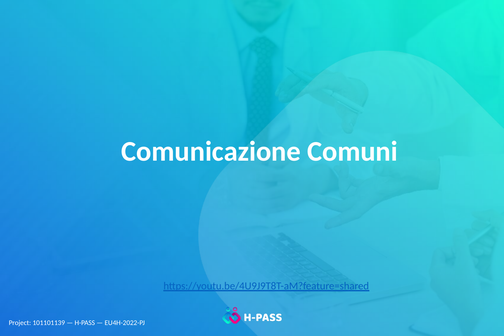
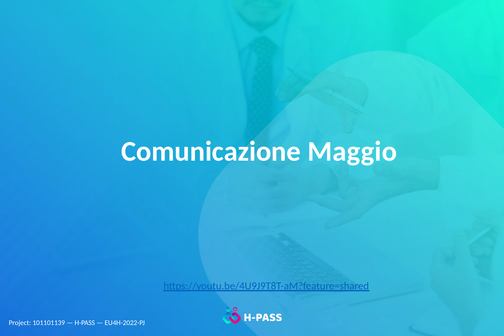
Comuni: Comuni -> Maggio
